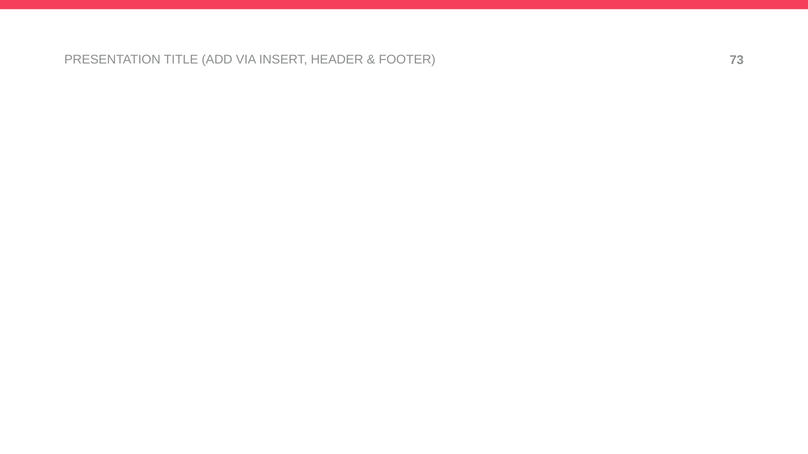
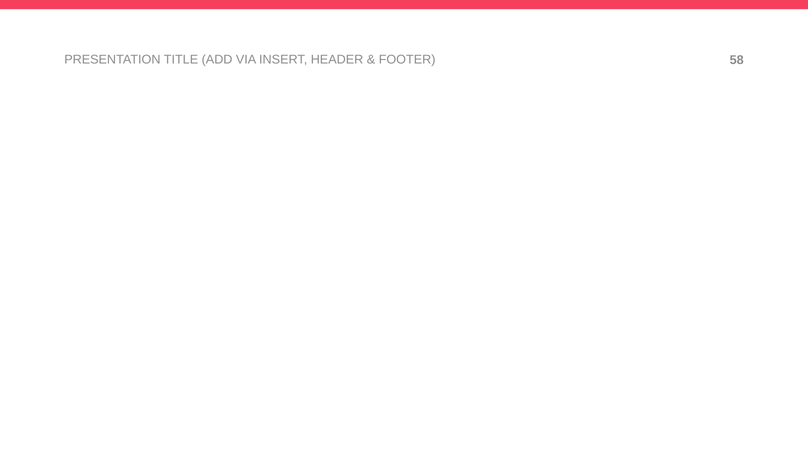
73: 73 -> 58
